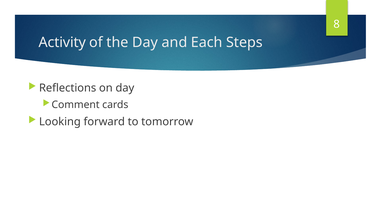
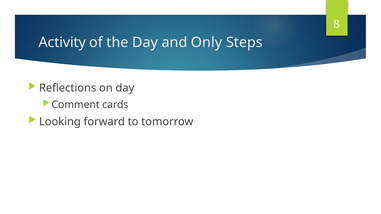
Each: Each -> Only
